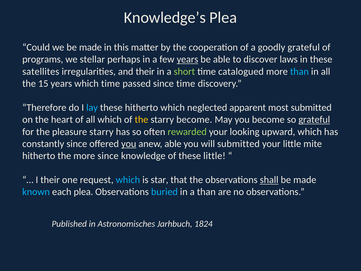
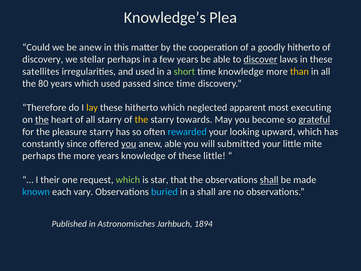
we be made: made -> anew
goodly grateful: grateful -> hitherto
programs at (43, 59): programs -> discovery
years at (187, 59) underline: present -> none
discover underline: none -> present
and their: their -> used
time catalogued: catalogued -> knowledge
than at (299, 71) colour: light blue -> yellow
15: 15 -> 80
which time: time -> used
lay colour: light blue -> yellow
most submitted: submitted -> executing
the at (42, 120) underline: none -> present
all which: which -> starry
starry become: become -> towards
rewarded colour: light green -> light blue
hitherto at (39, 156): hitherto -> perhaps
more since: since -> years
which at (128, 180) colour: light blue -> light green
each plea: plea -> vary
a than: than -> shall
1824: 1824 -> 1894
